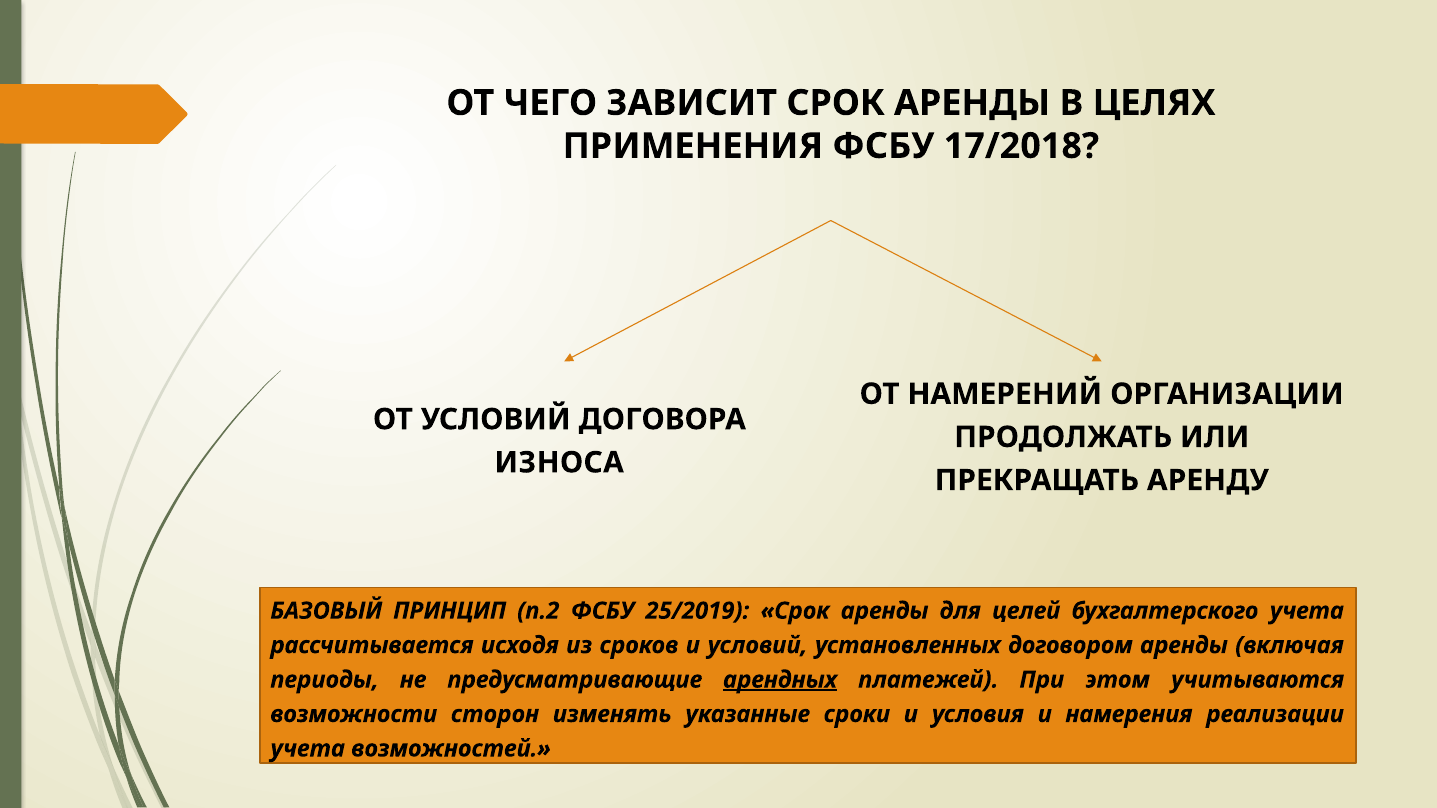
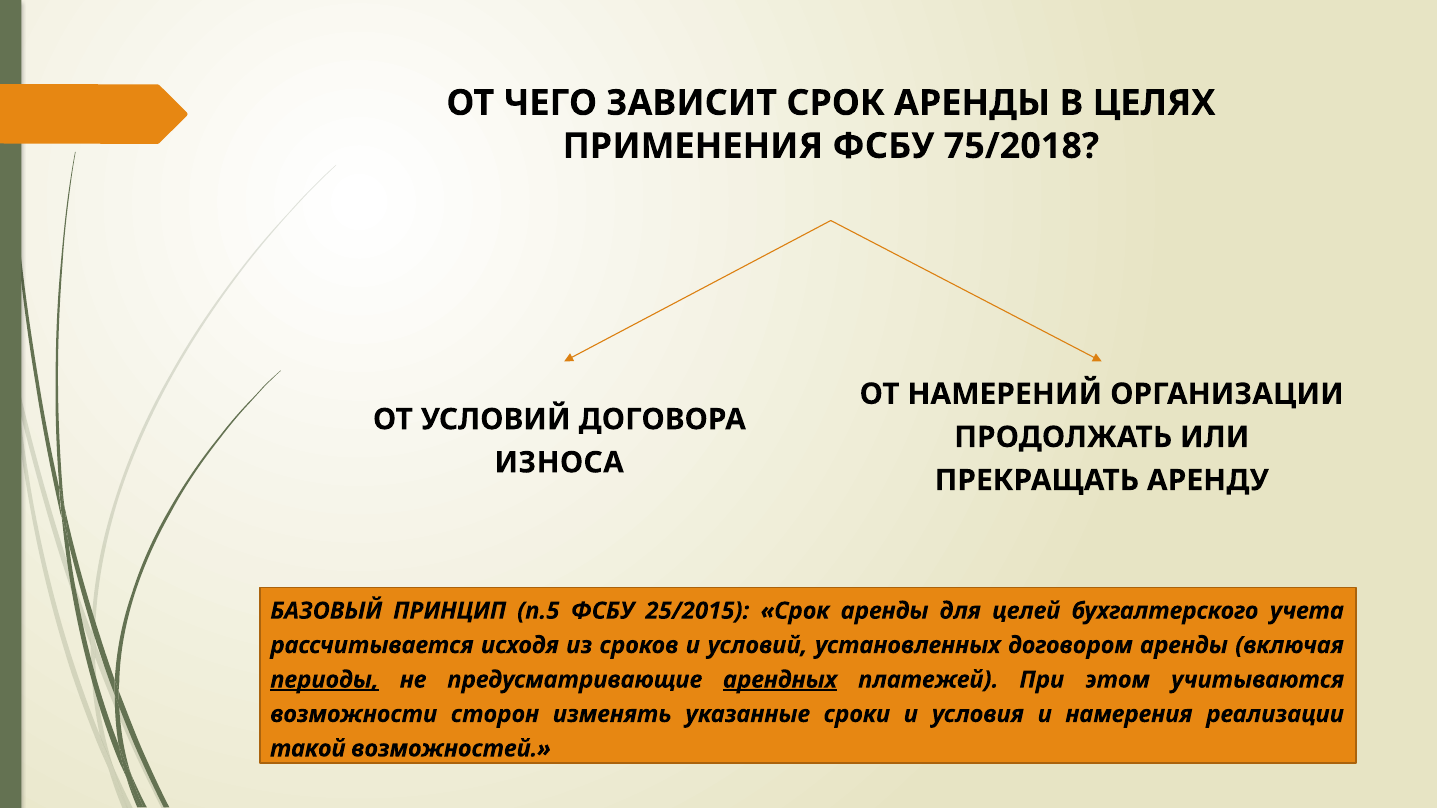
17/2018: 17/2018 -> 75/2018
п.2: п.2 -> п.5
25/2019: 25/2019 -> 25/2015
периоды underline: none -> present
учета at (308, 749): учета -> такой
